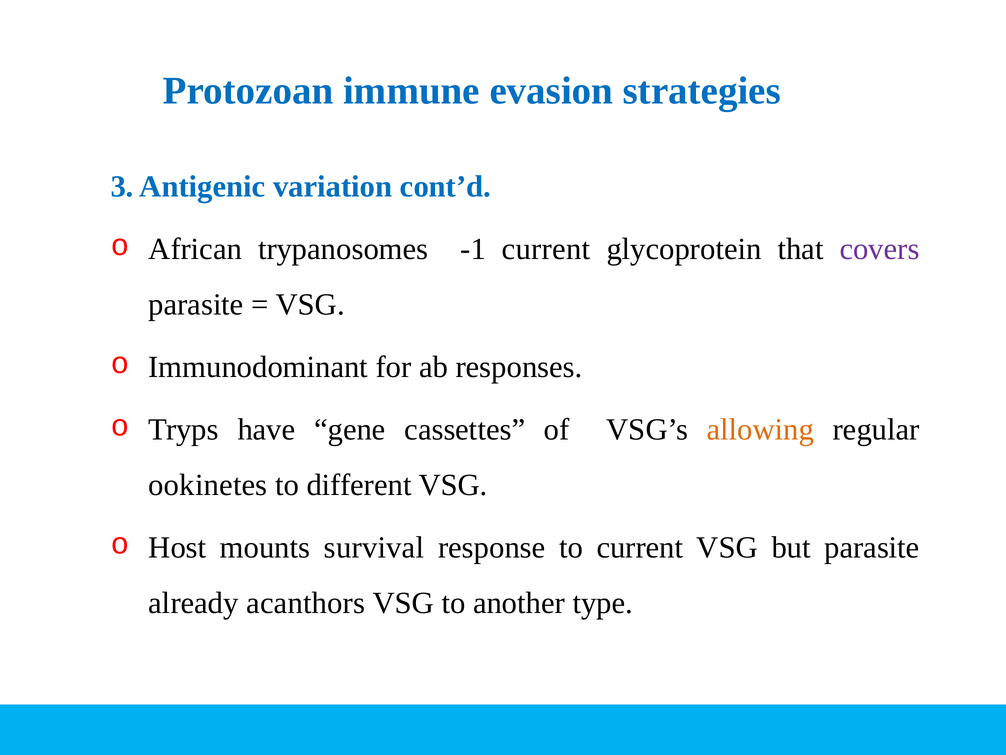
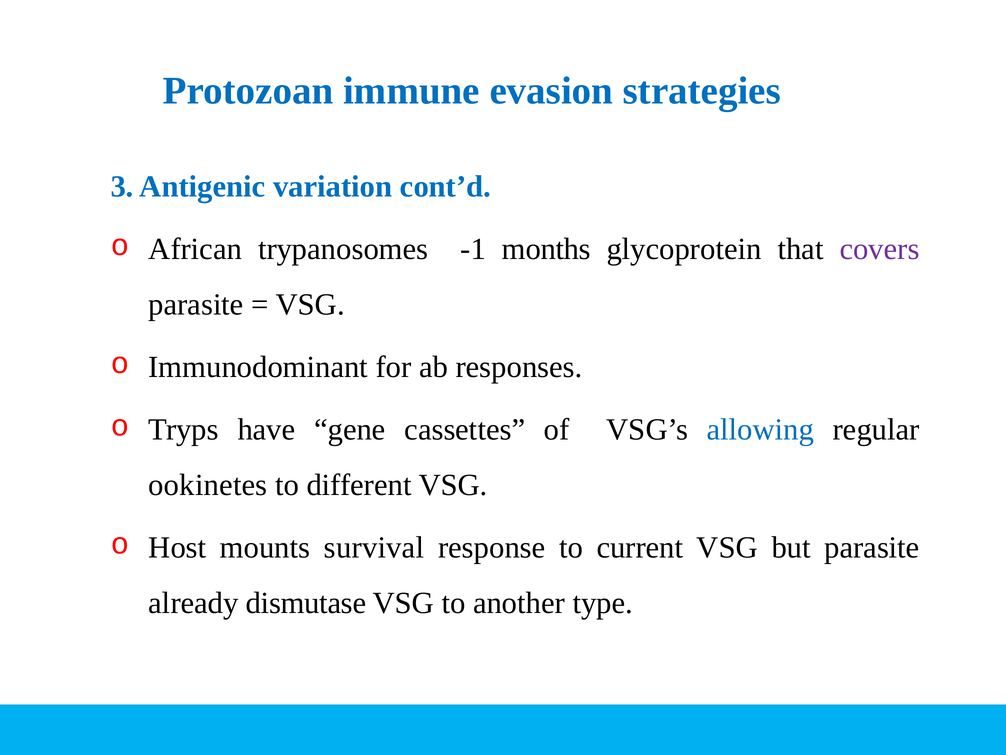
-1 current: current -> months
allowing colour: orange -> blue
acanthors: acanthors -> dismutase
